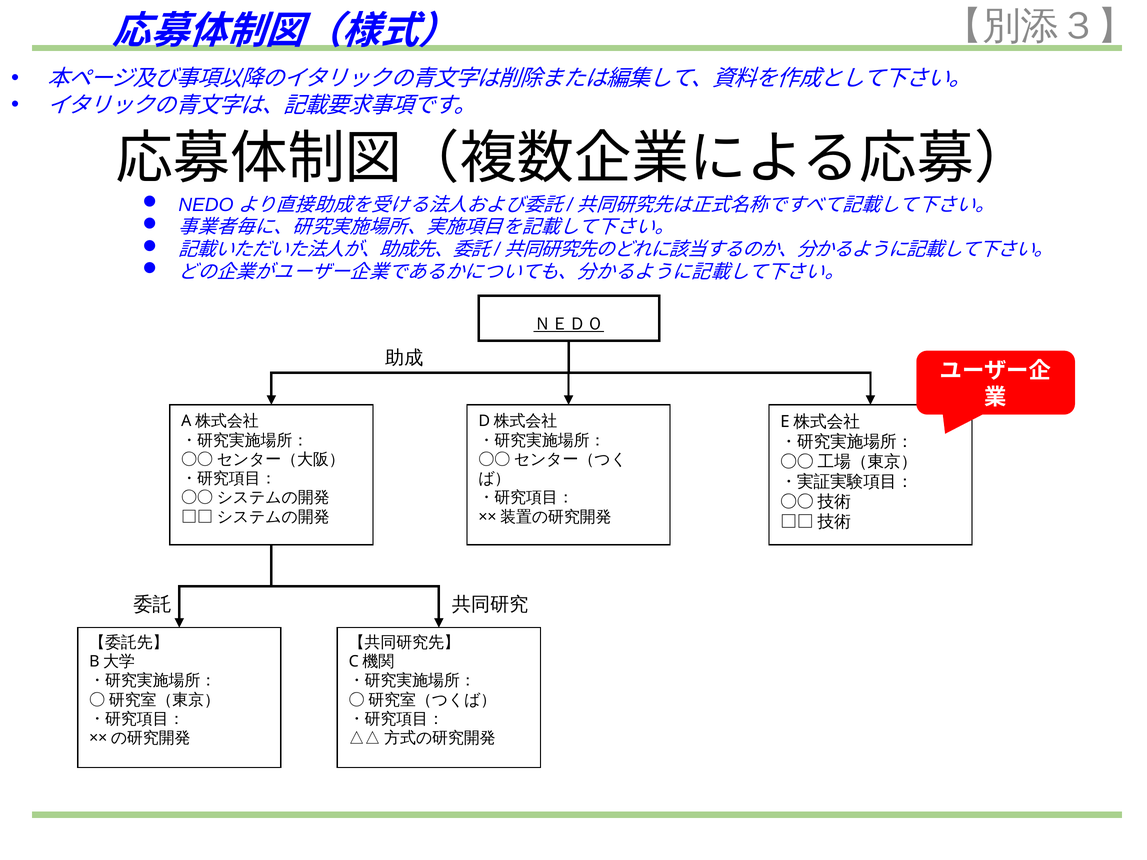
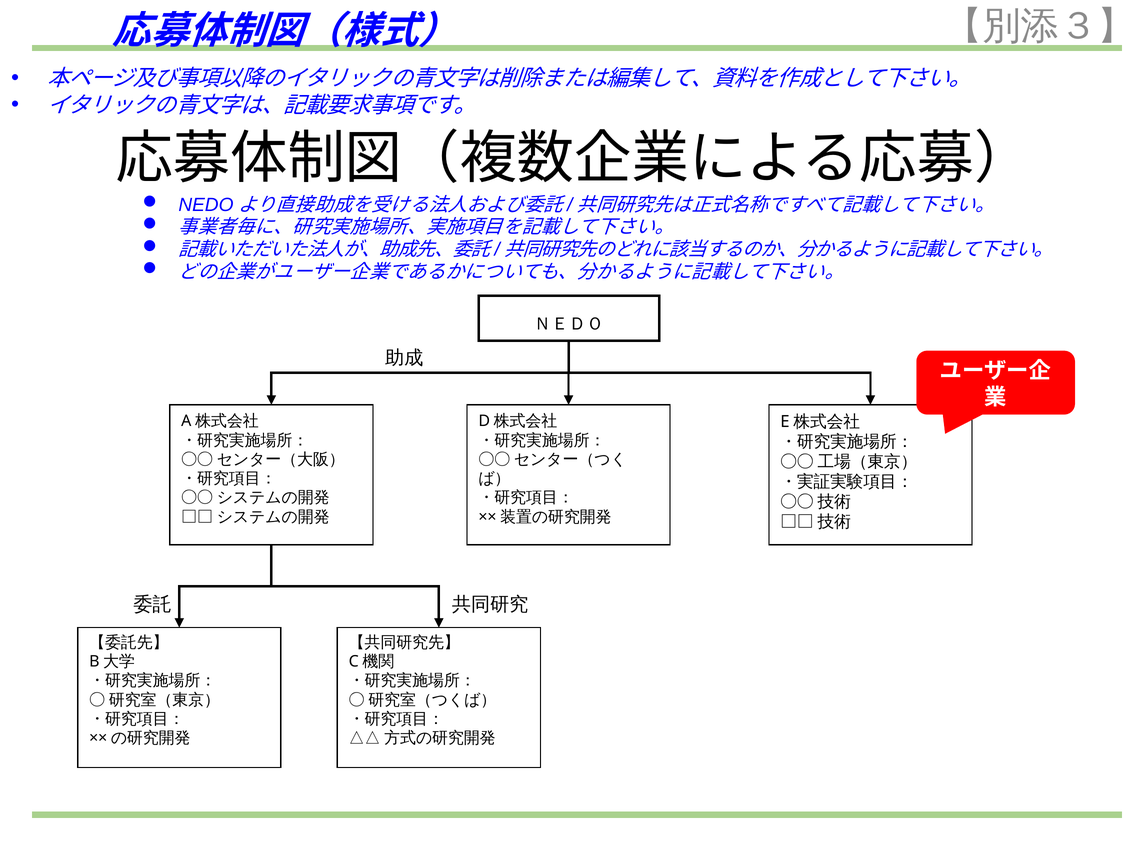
ＮＥＤＯ underline: present -> none
